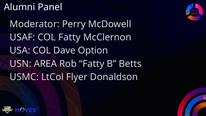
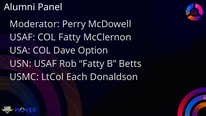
USN AREA: AREA -> USAF
Flyer: Flyer -> Each
